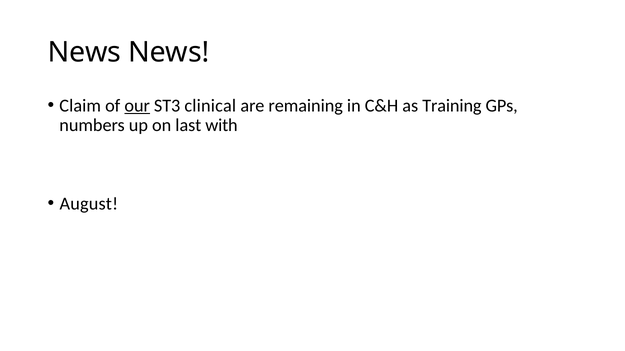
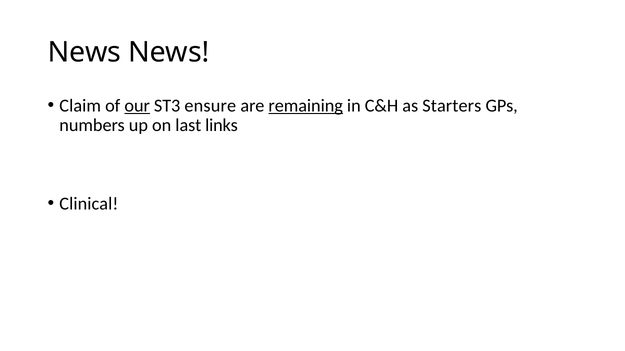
clinical: clinical -> ensure
remaining underline: none -> present
Training: Training -> Starters
with: with -> links
August: August -> Clinical
